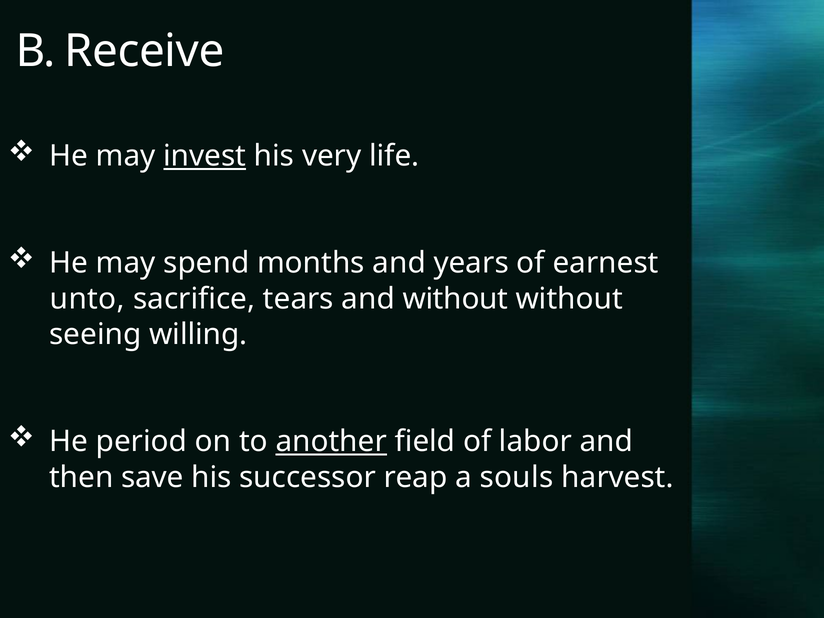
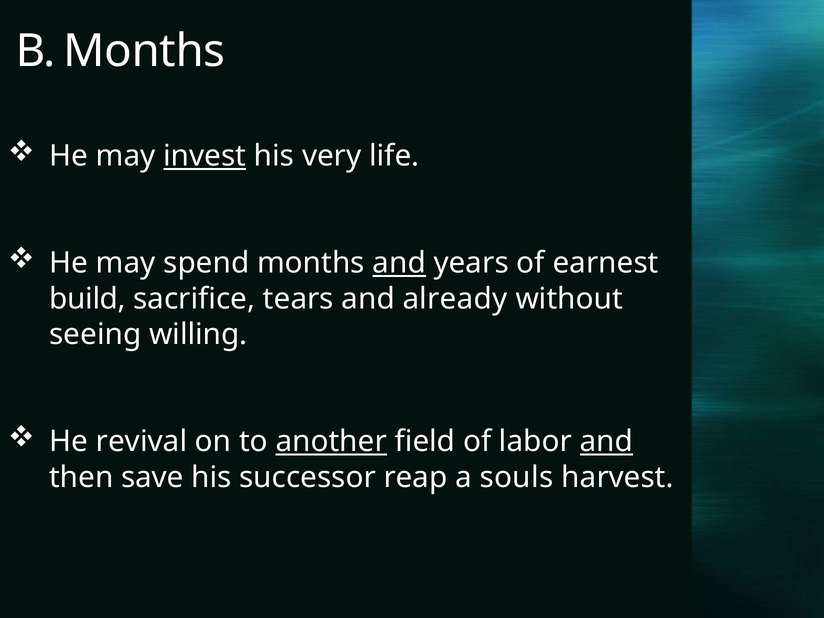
B Receive: Receive -> Months
and at (399, 263) underline: none -> present
unto: unto -> build
and without: without -> already
period: period -> revival
and at (606, 442) underline: none -> present
